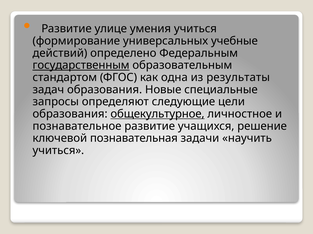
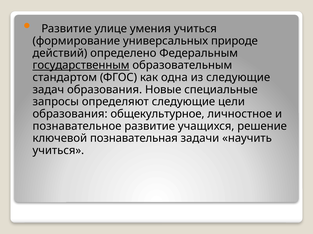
учебные: учебные -> природе
из результаты: результаты -> следующие
общекультурное underline: present -> none
